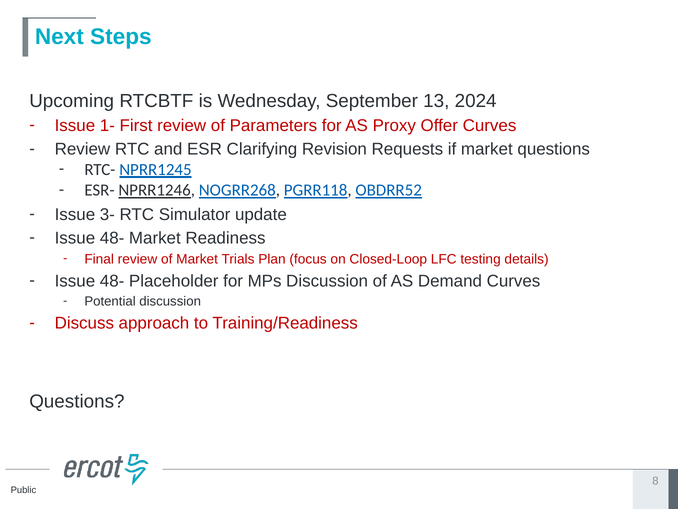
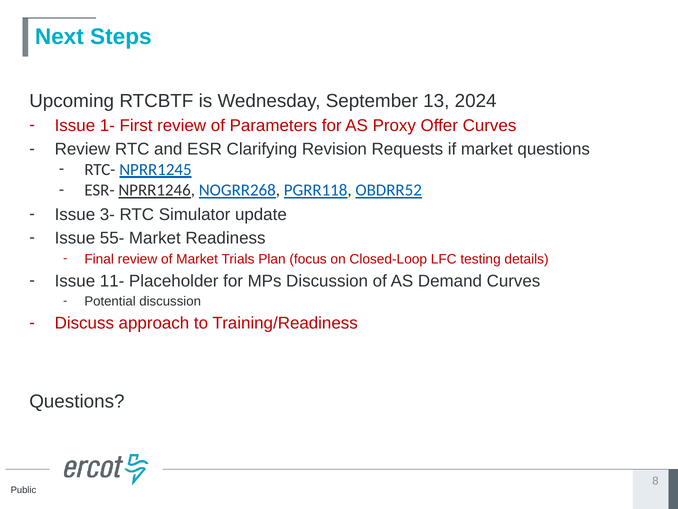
48- at (112, 238): 48- -> 55-
48- at (112, 281): 48- -> 11-
